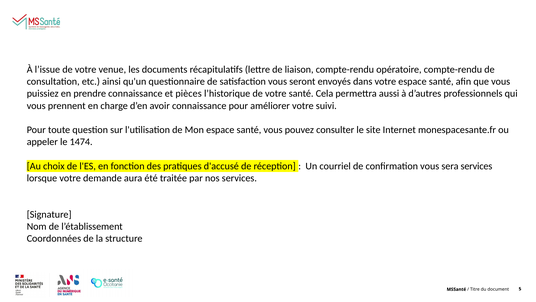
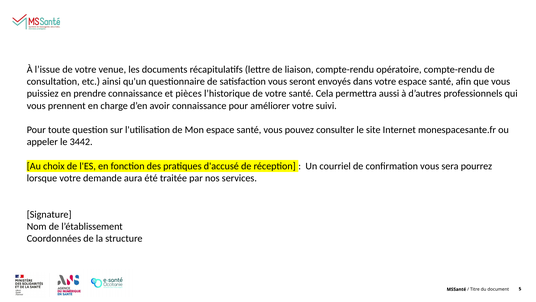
1474: 1474 -> 3442
sera services: services -> pourrez
